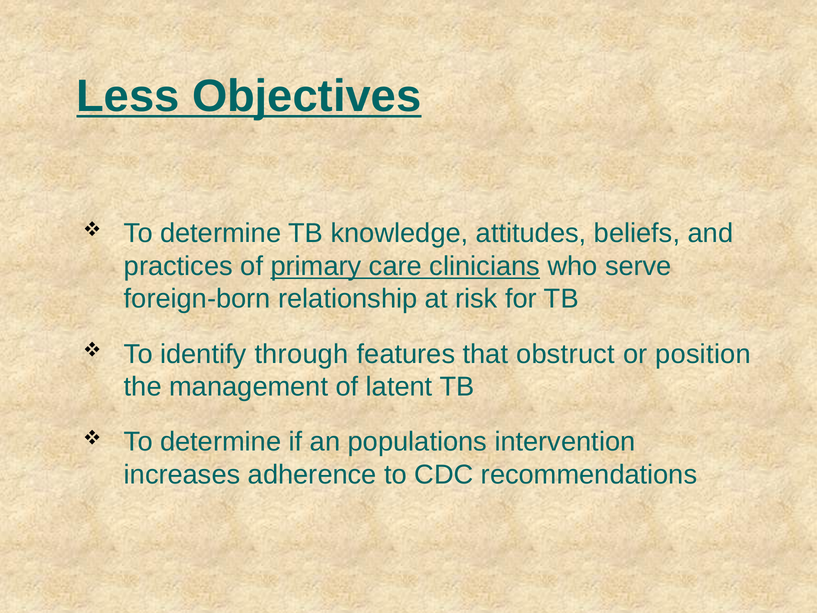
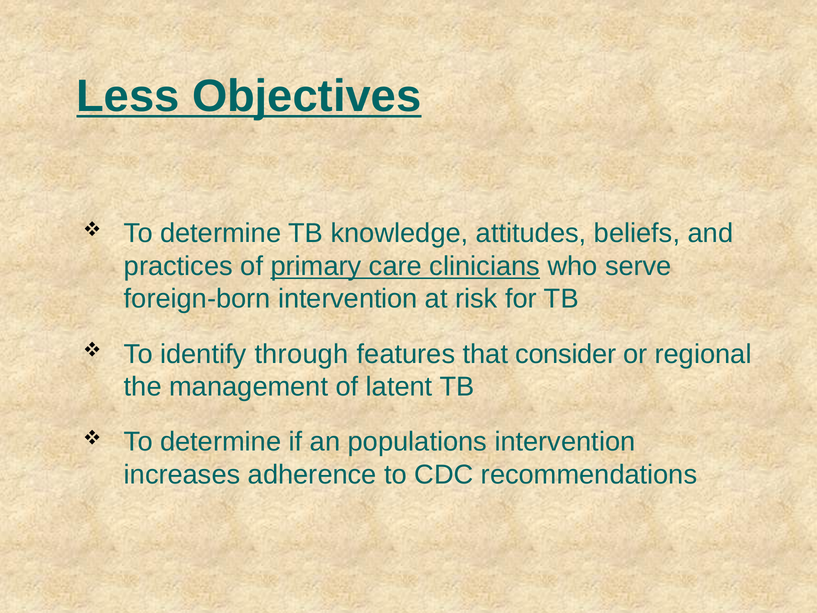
foreign-born relationship: relationship -> intervention
obstruct: obstruct -> consider
position: position -> regional
